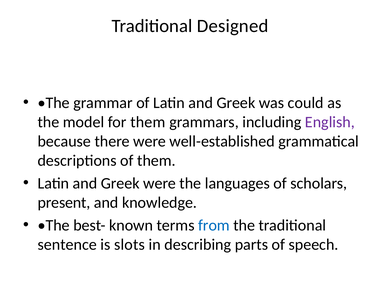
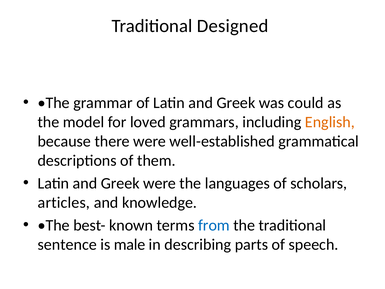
for them: them -> loved
English colour: purple -> orange
present: present -> articles
slots: slots -> male
